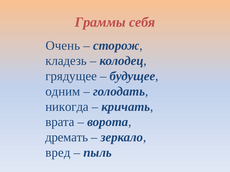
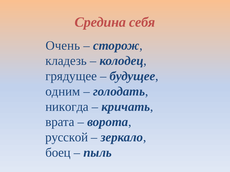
Граммы: Граммы -> Средина
дремать: дремать -> русской
вред: вред -> боец
